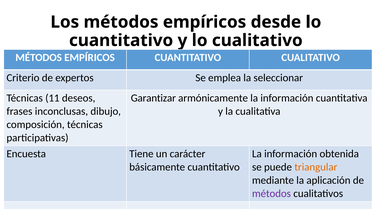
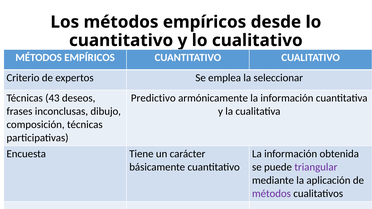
11: 11 -> 43
Garantizar: Garantizar -> Predictivo
triangular colour: orange -> purple
